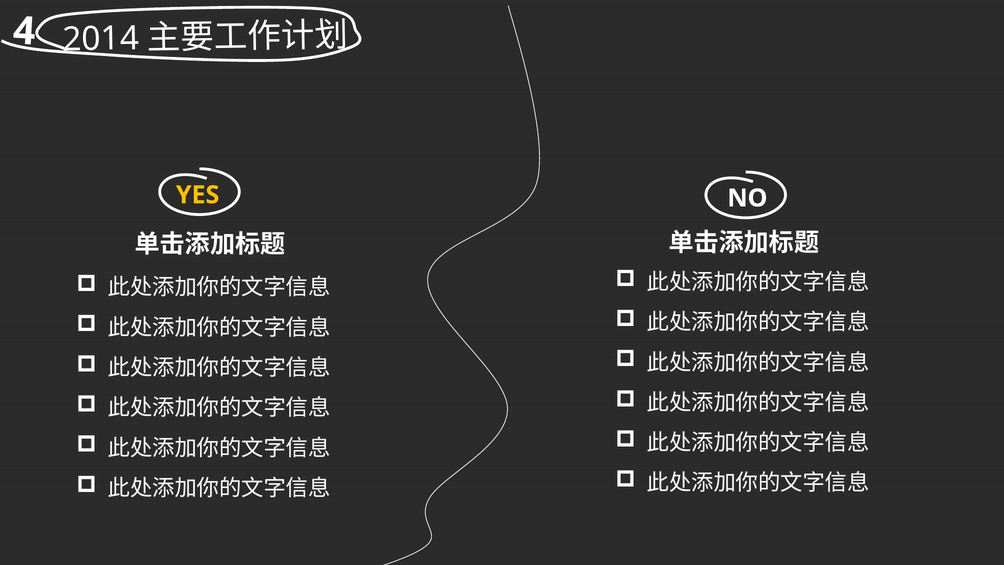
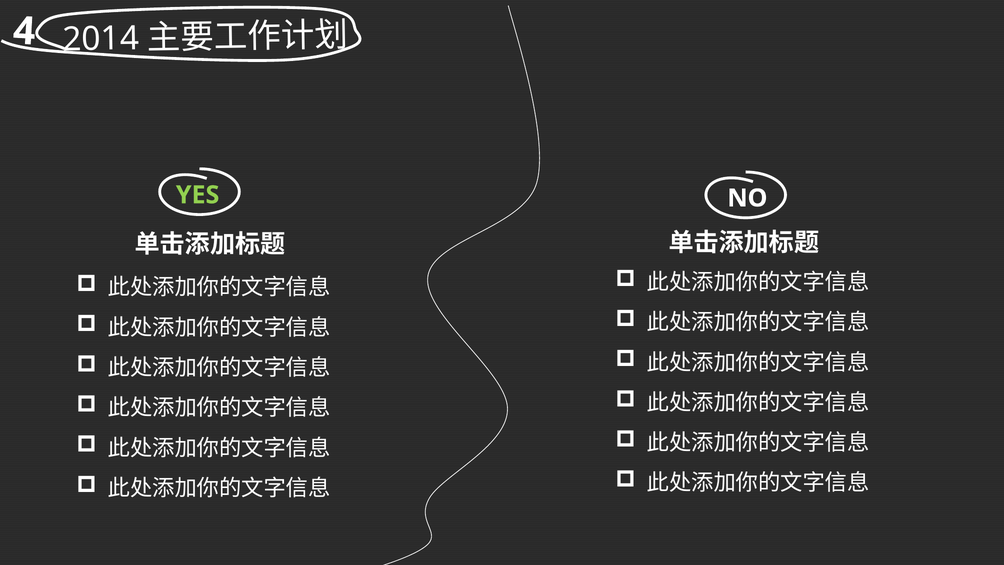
YES colour: yellow -> light green
